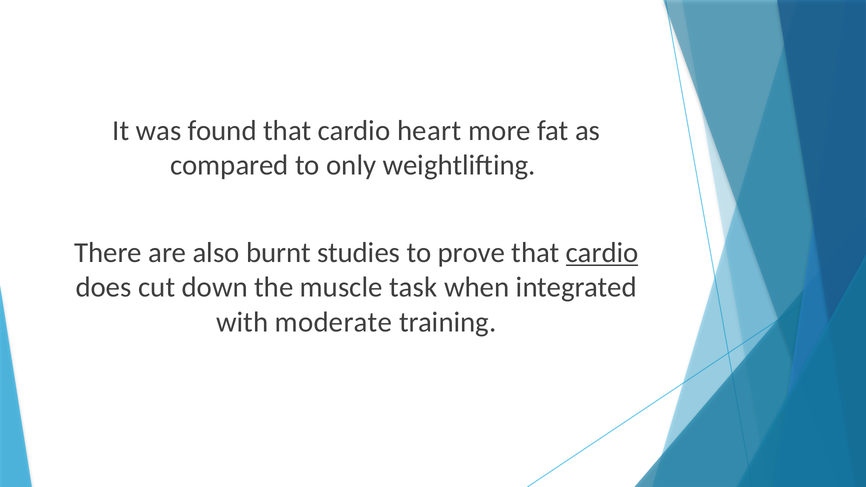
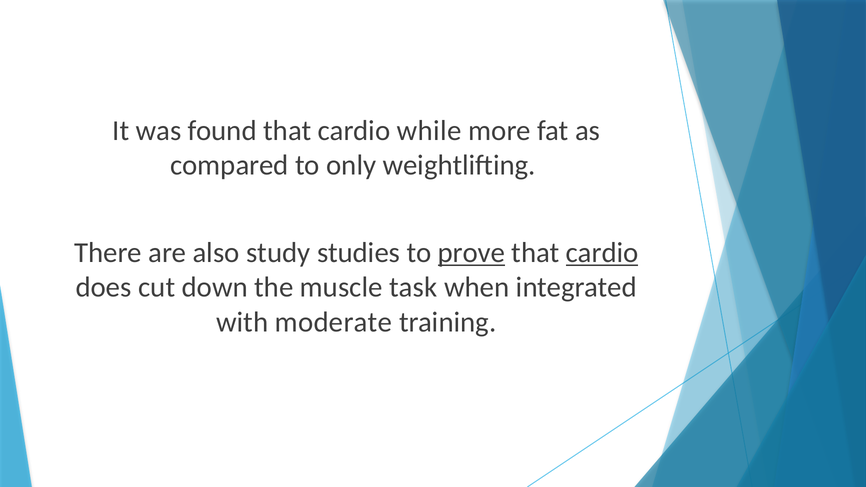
heart: heart -> while
burnt: burnt -> study
prove underline: none -> present
